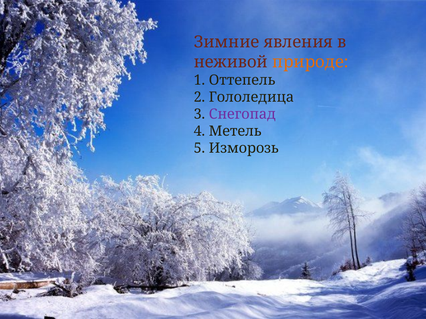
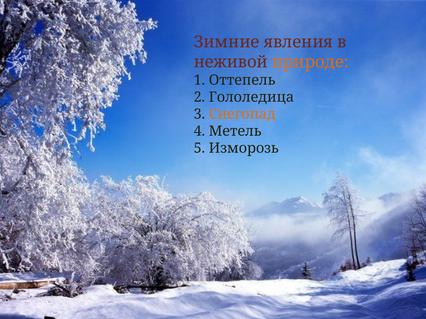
Снегопад colour: purple -> orange
